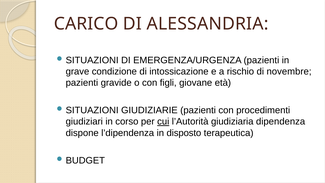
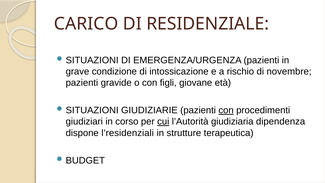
ALESSANDRIA: ALESSANDRIA -> RESIDENZIALE
con at (226, 110) underline: none -> present
l’dipendenza: l’dipendenza -> l’residenziali
disposto: disposto -> strutture
